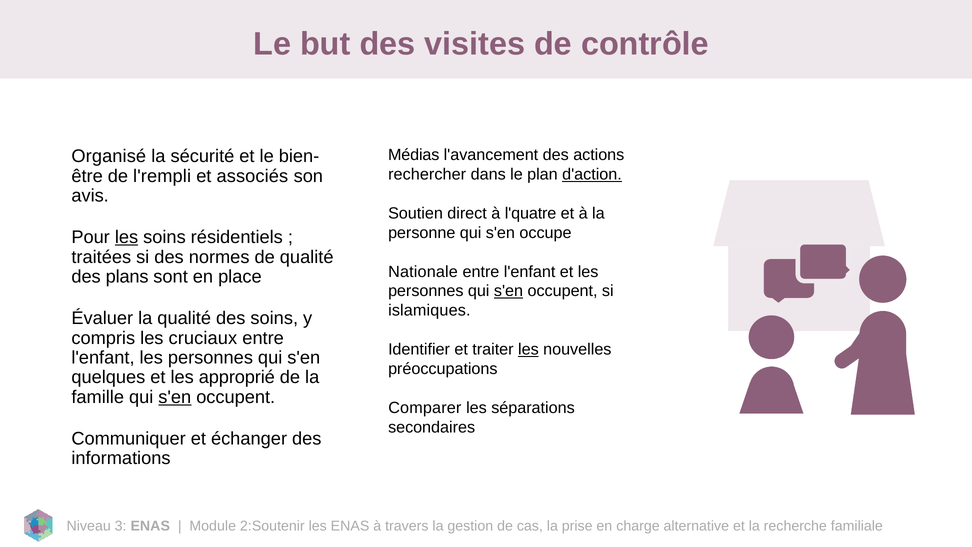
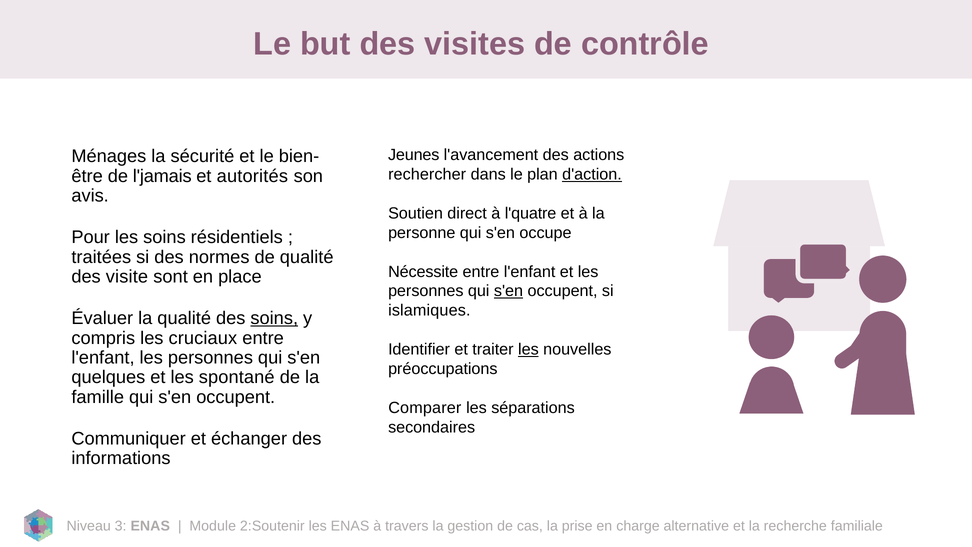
Médias: Médias -> Jeunes
Organisé: Organisé -> Ménages
l'rempli: l'rempli -> l'jamais
associés: associés -> autorités
les at (127, 237) underline: present -> none
Nationale: Nationale -> Nécessite
plans: plans -> visite
soins at (274, 318) underline: none -> present
approprié: approprié -> spontané
s'en at (175, 397) underline: present -> none
